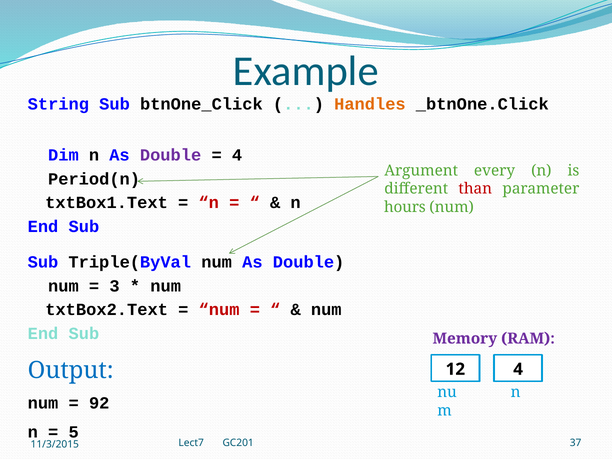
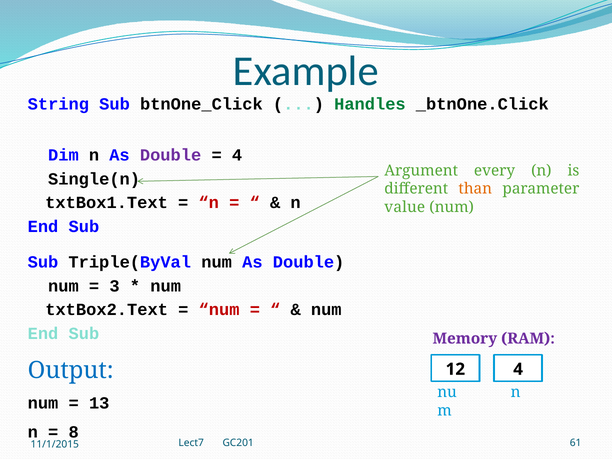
Handles colour: orange -> green
Period(n: Period(n -> Single(n
than colour: red -> orange
hours: hours -> value
92: 92 -> 13
5: 5 -> 8
37: 37 -> 61
11/3/2015: 11/3/2015 -> 11/1/2015
